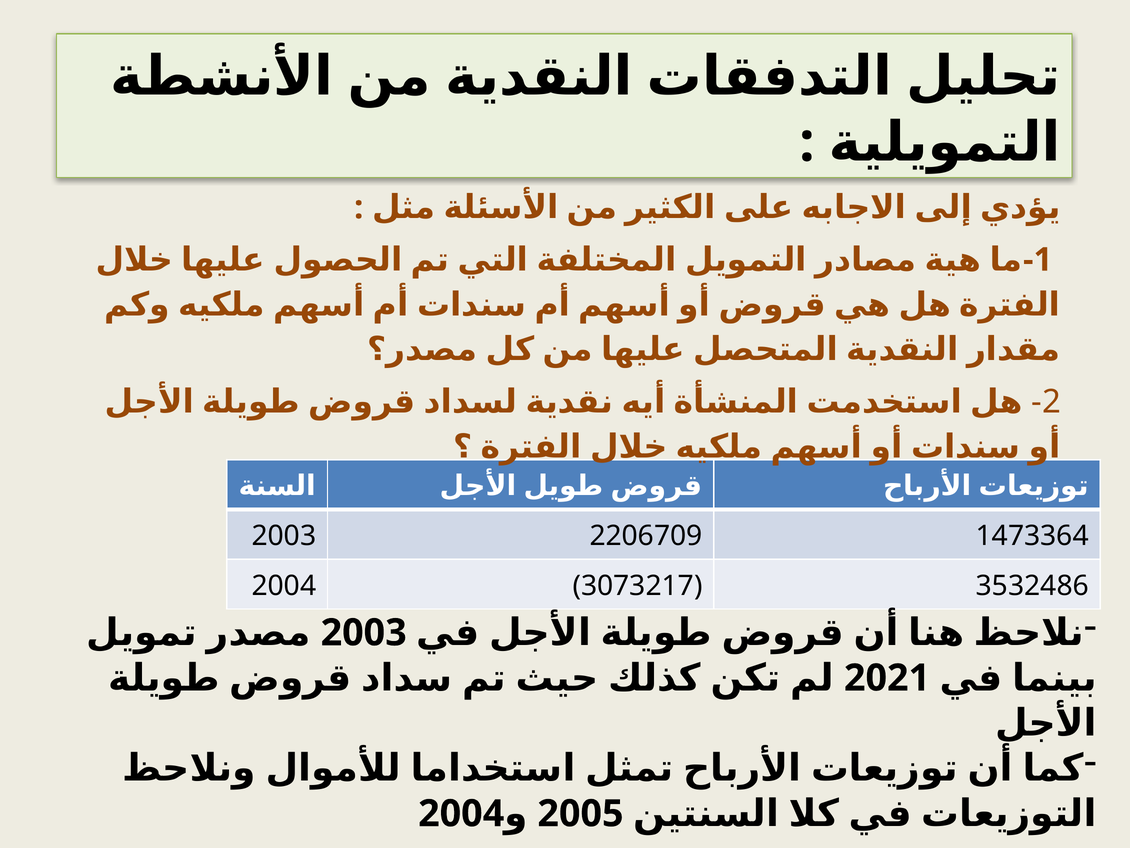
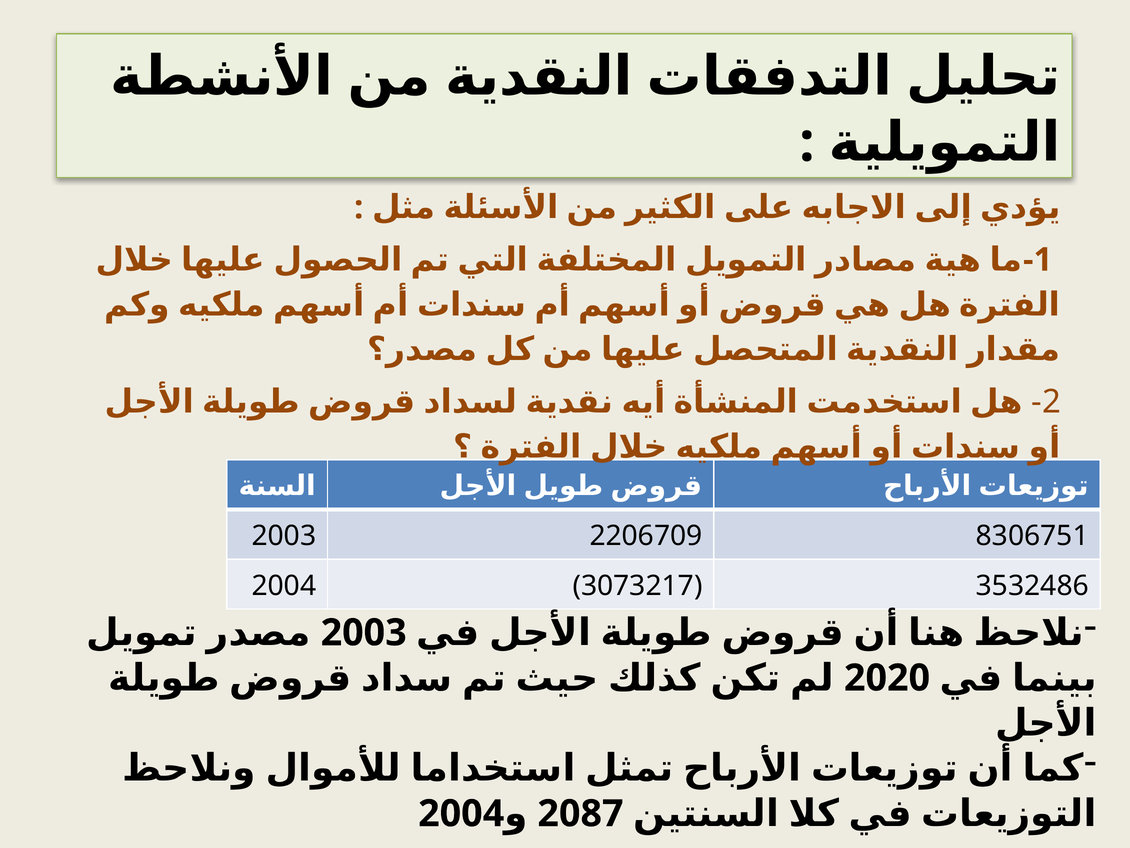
1473364: 1473364 -> 8306751
2021: 2021 -> 2020
2005: 2005 -> 2087
